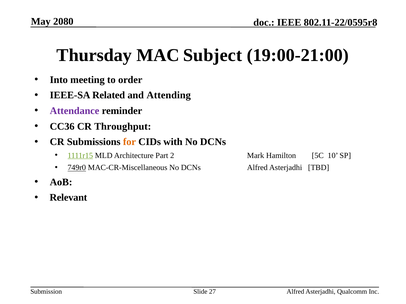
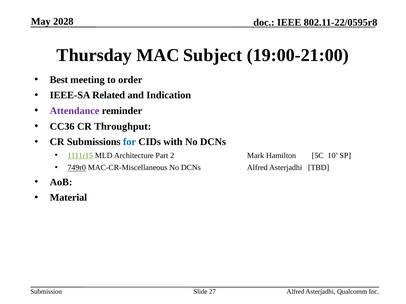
2080: 2080 -> 2028
Into: Into -> Best
Attending: Attending -> Indication
for colour: orange -> blue
Relevant: Relevant -> Material
